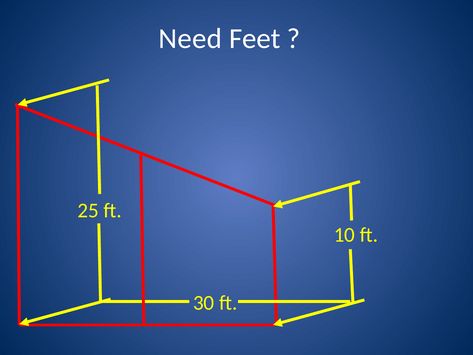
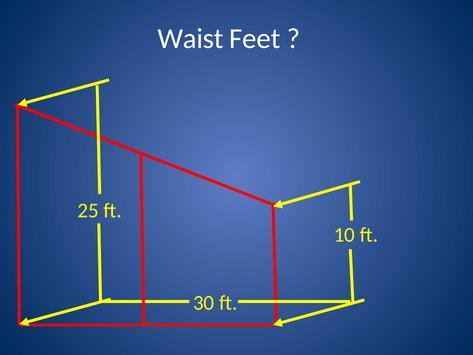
Need: Need -> Waist
